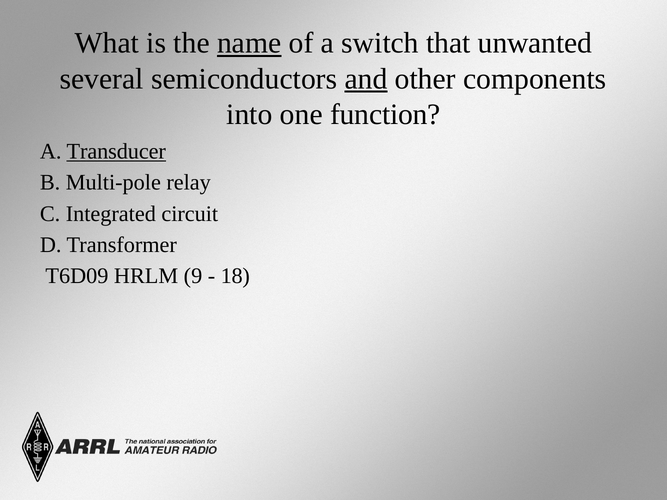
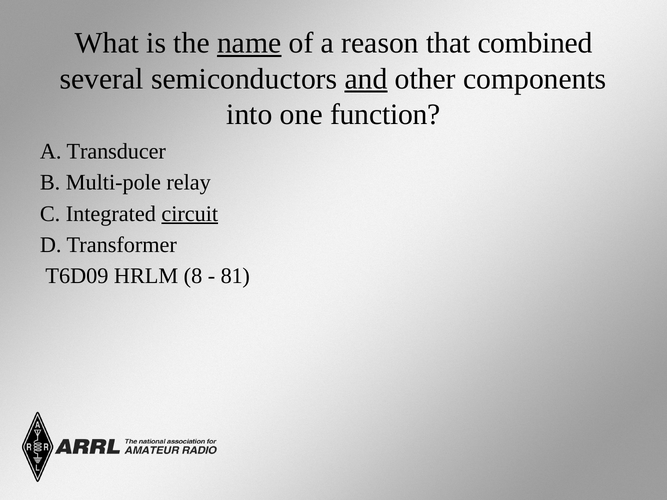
switch: switch -> reason
unwanted: unwanted -> combined
Transducer underline: present -> none
circuit underline: none -> present
9: 9 -> 8
18: 18 -> 81
